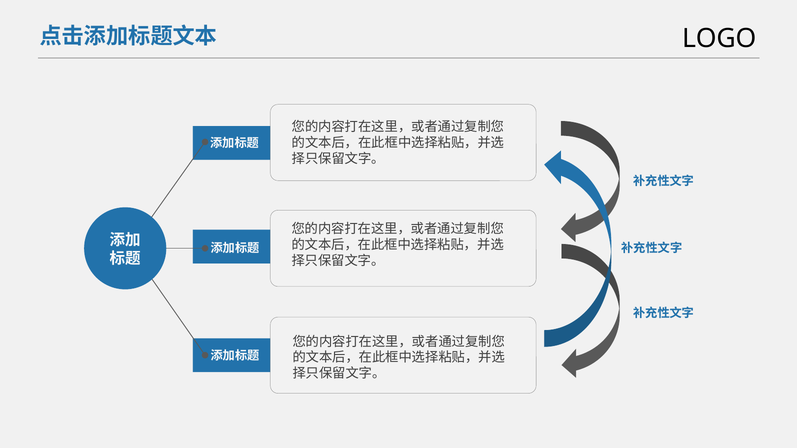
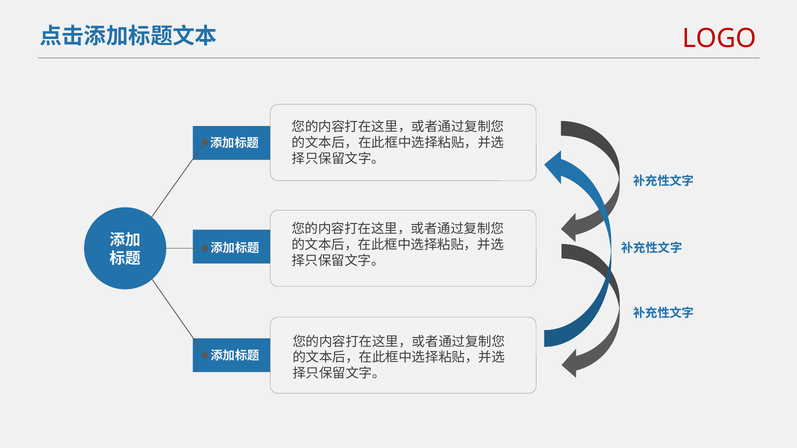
LOGO colour: black -> red
